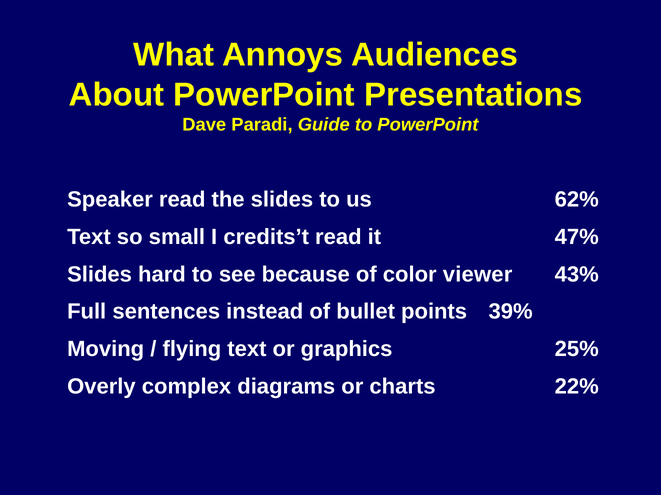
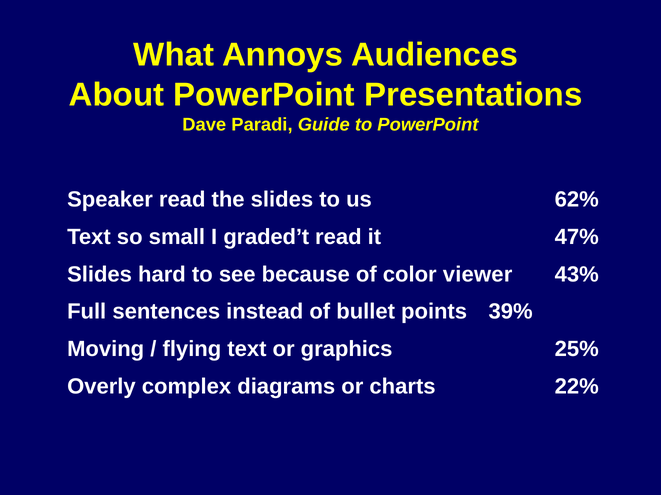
credits’t: credits’t -> graded’t
